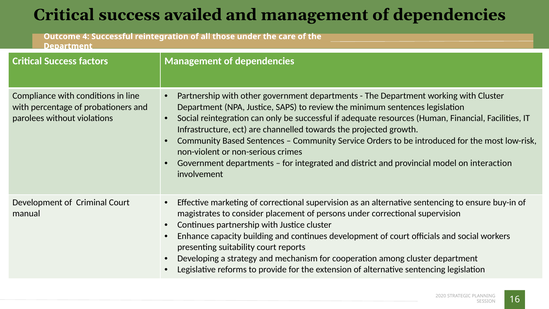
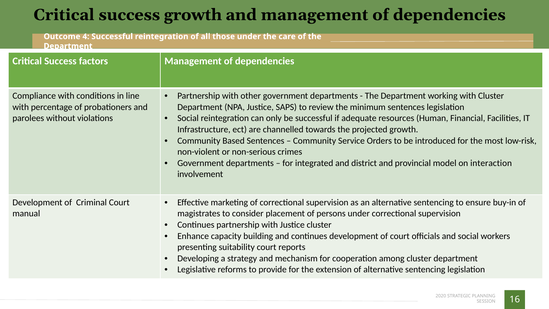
success availed: availed -> growth
